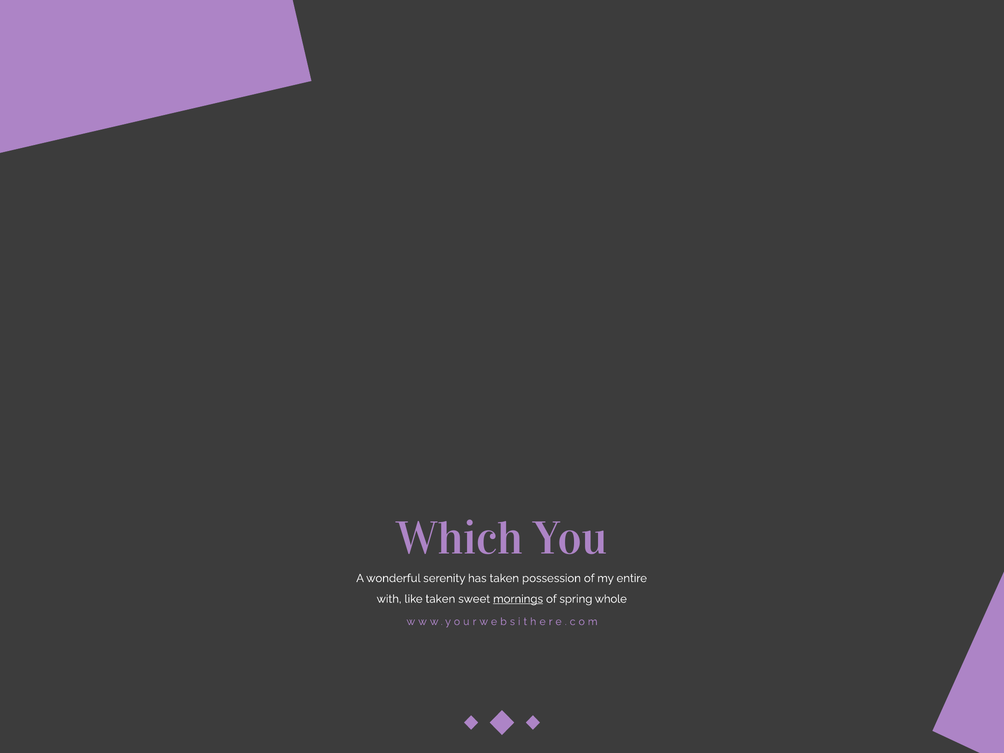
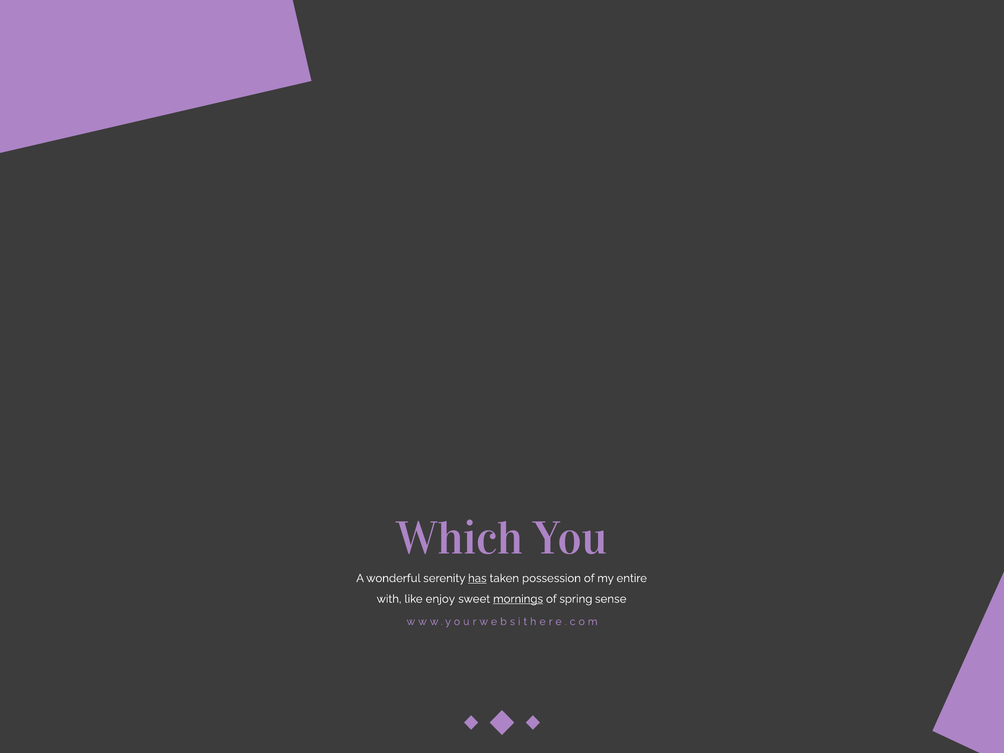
has underline: none -> present
like taken: taken -> enjoy
whole: whole -> sense
